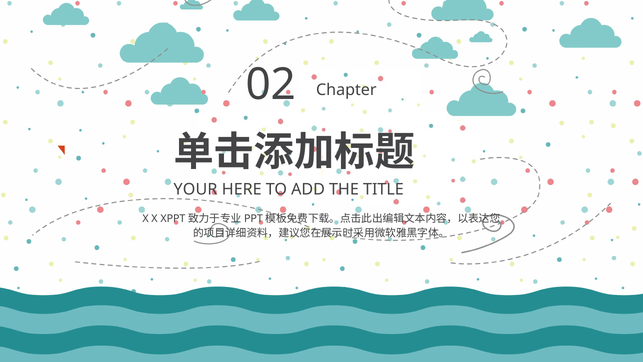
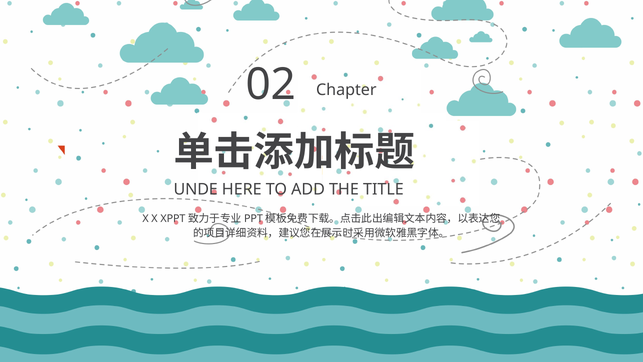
YOUR: YOUR -> UNDE
